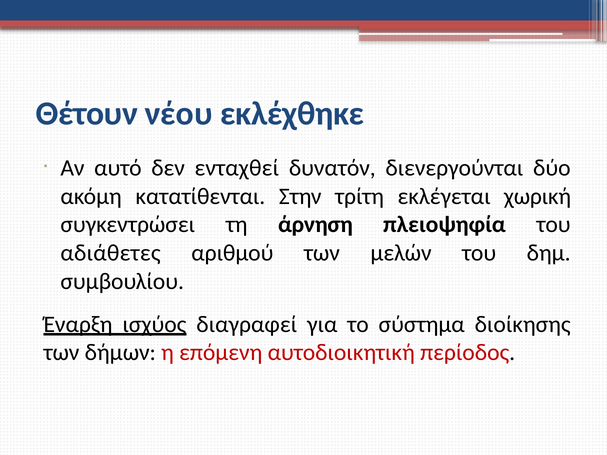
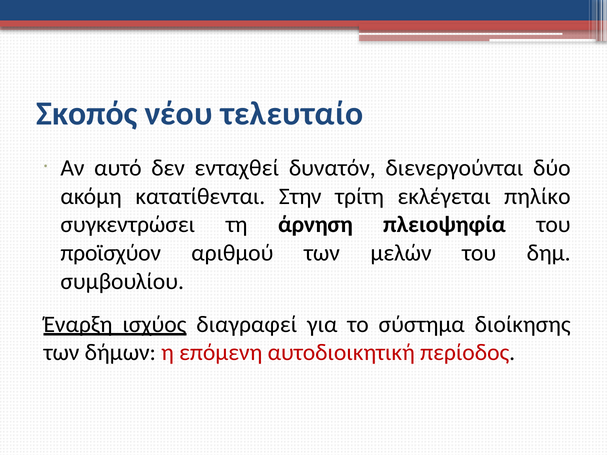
Θέτουν: Θέτουν -> Σκοπός
εκλέχθηκε: εκλέχθηκε -> τελευταίο
χωρική: χωρική -> πηλίκο
αδιάθετες: αδιάθετες -> προϊσχύον
